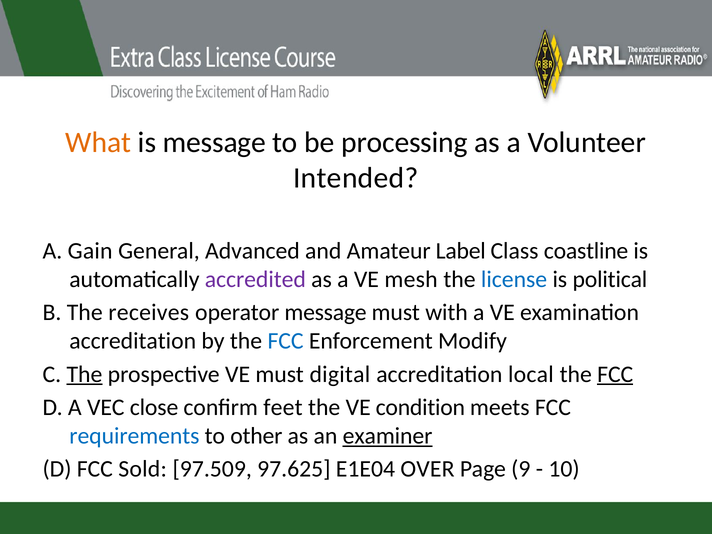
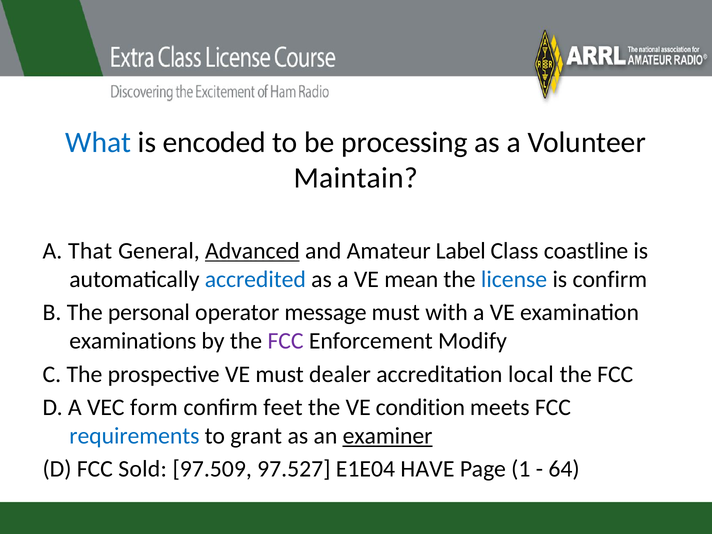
What colour: orange -> blue
is message: message -> encoded
Intended: Intended -> Maintain
Gain: Gain -> That
Advanced underline: none -> present
accredited colour: purple -> blue
mesh: mesh -> mean
is political: political -> confirm
receives: receives -> personal
accreditation at (133, 341): accreditation -> examinations
FCC at (286, 341) colour: blue -> purple
The at (84, 374) underline: present -> none
digital: digital -> dealer
FCC at (615, 374) underline: present -> none
close: close -> form
other: other -> grant
97.625: 97.625 -> 97.527
OVER: OVER -> HAVE
9: 9 -> 1
10: 10 -> 64
